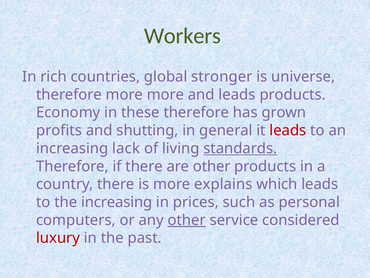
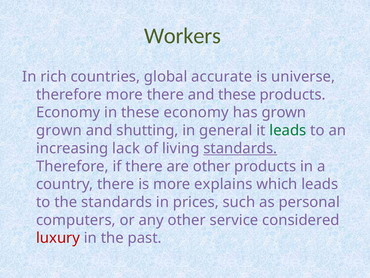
stronger: stronger -> accurate
more more: more -> there
and leads: leads -> these
these therefore: therefore -> economy
profits at (59, 130): profits -> grown
leads at (288, 130) colour: red -> green
the increasing: increasing -> standards
other at (187, 220) underline: present -> none
